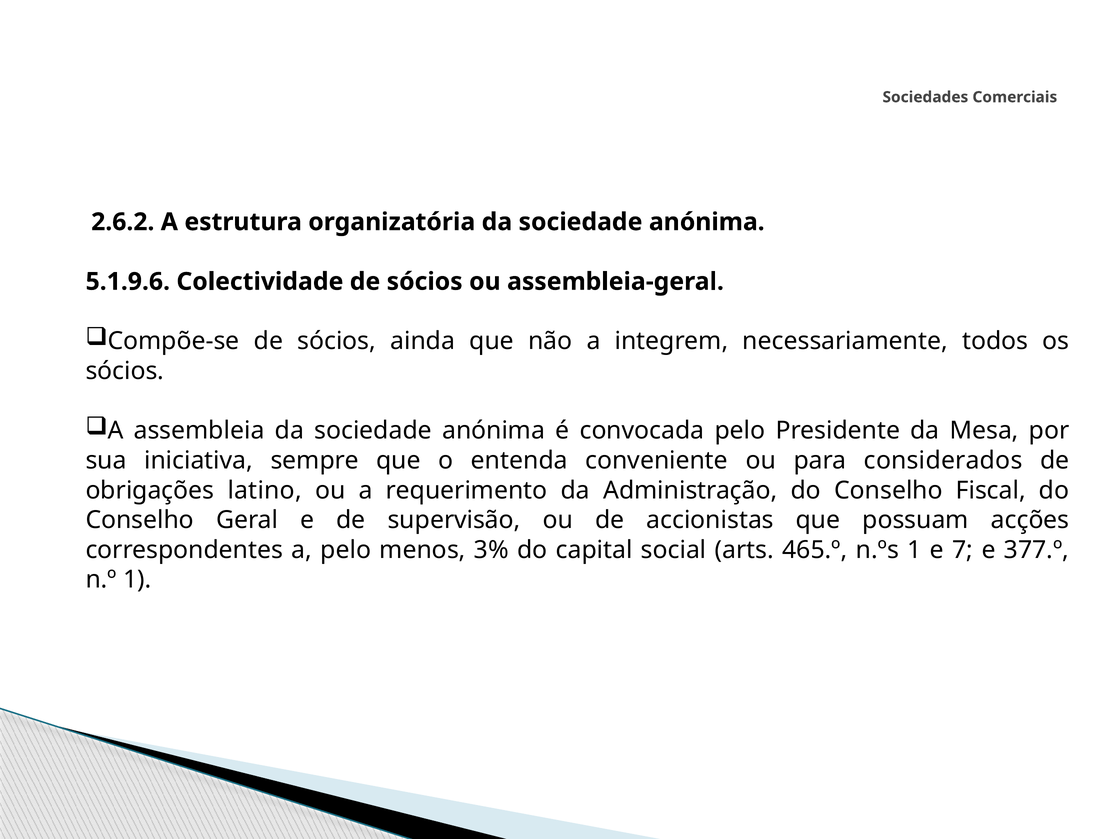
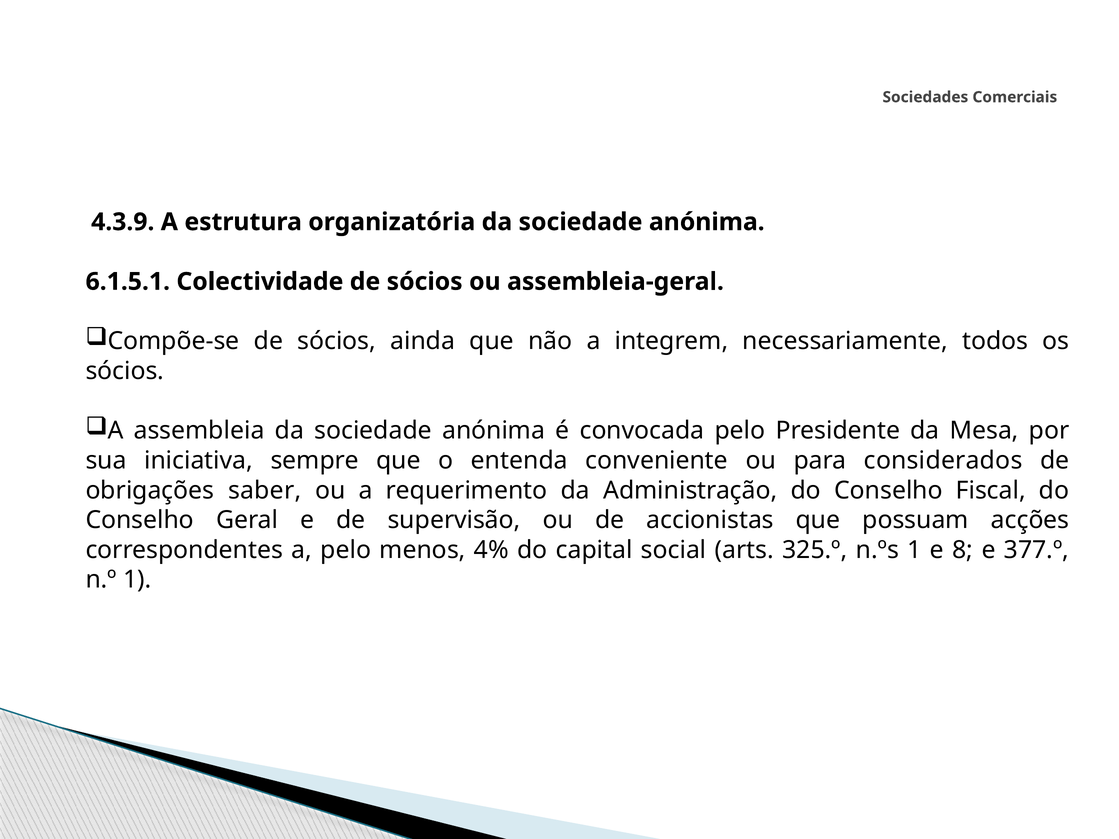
2.6.2: 2.6.2 -> 4.3.9
5.1.9.6: 5.1.9.6 -> 6.1.5.1
latino: latino -> saber
3%: 3% -> 4%
465.º: 465.º -> 325.º
7: 7 -> 8
